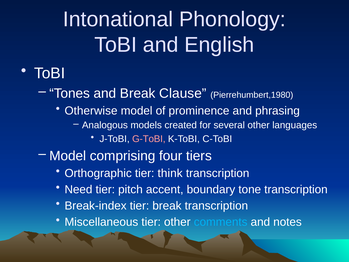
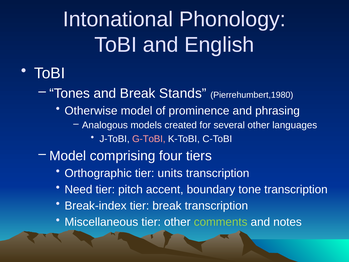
Clause: Clause -> Stands
think: think -> units
comments colour: light blue -> light green
